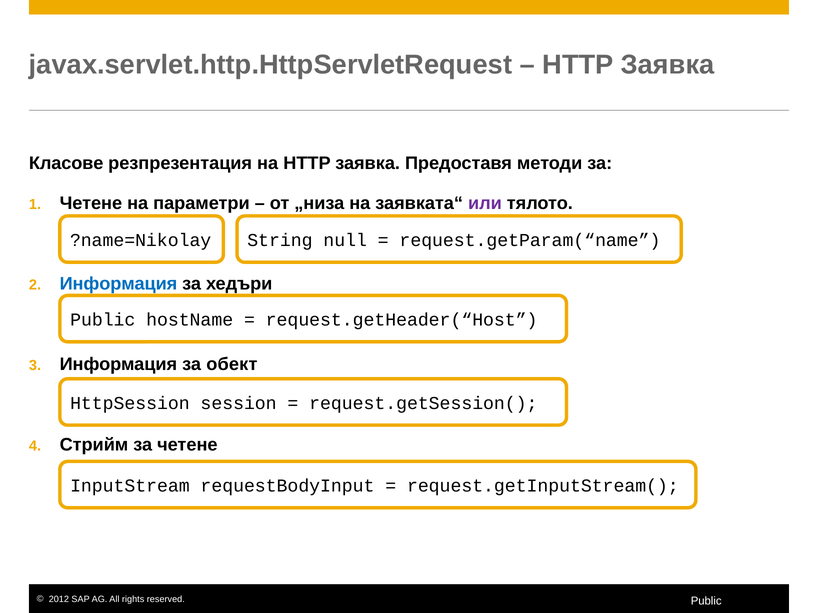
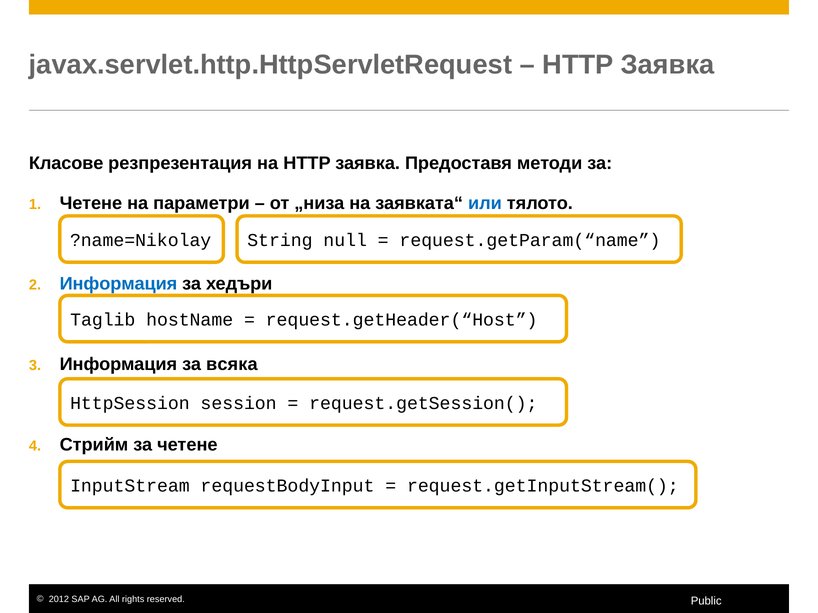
или colour: purple -> blue
Public at (103, 320): Public -> Taglib
обект: обект -> всяка
